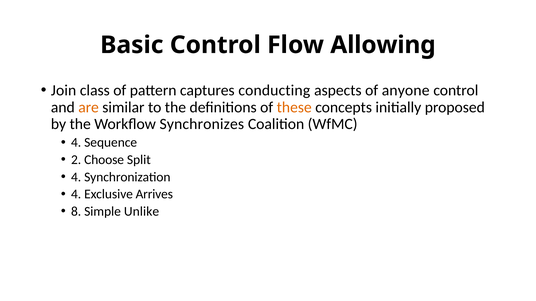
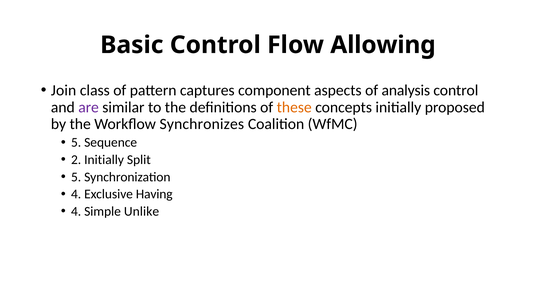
conducting: conducting -> component
anyone: anyone -> analysis
are colour: orange -> purple
4 at (76, 143): 4 -> 5
2 Choose: Choose -> Initially
4 at (76, 177): 4 -> 5
Arrives: Arrives -> Having
8 at (76, 212): 8 -> 4
